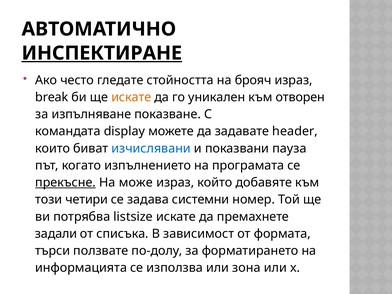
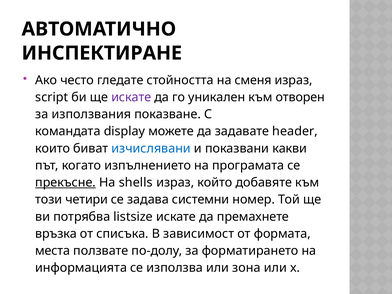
ИНСПЕКТИРАНЕ underline: present -> none
брояч: брояч -> сменя
break: break -> script
искате at (131, 97) colour: orange -> purple
изпълняване: изпълняване -> използвания
пауза: пауза -> какви
може: може -> shells
задали: задали -> връзка
търси: търси -> места
